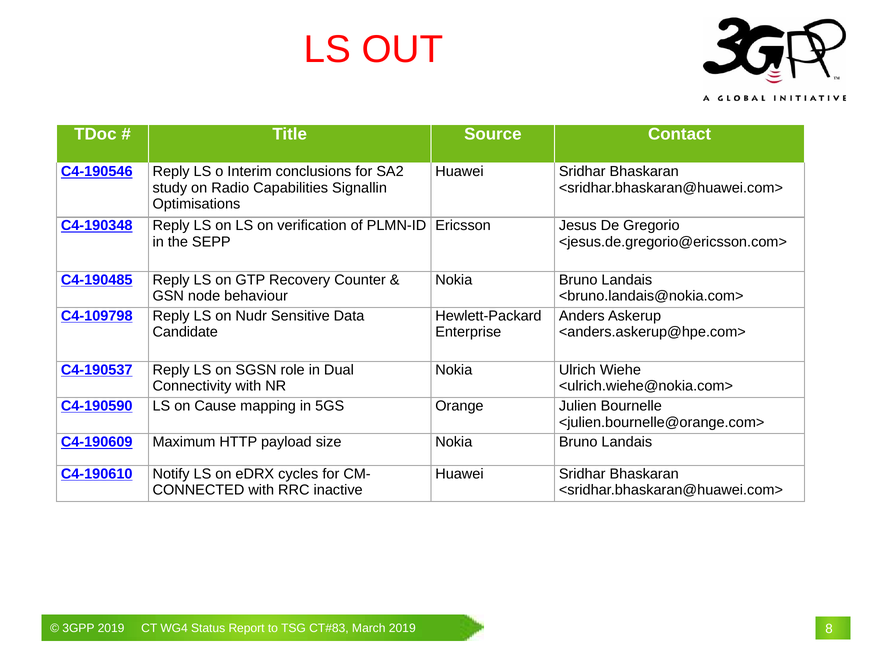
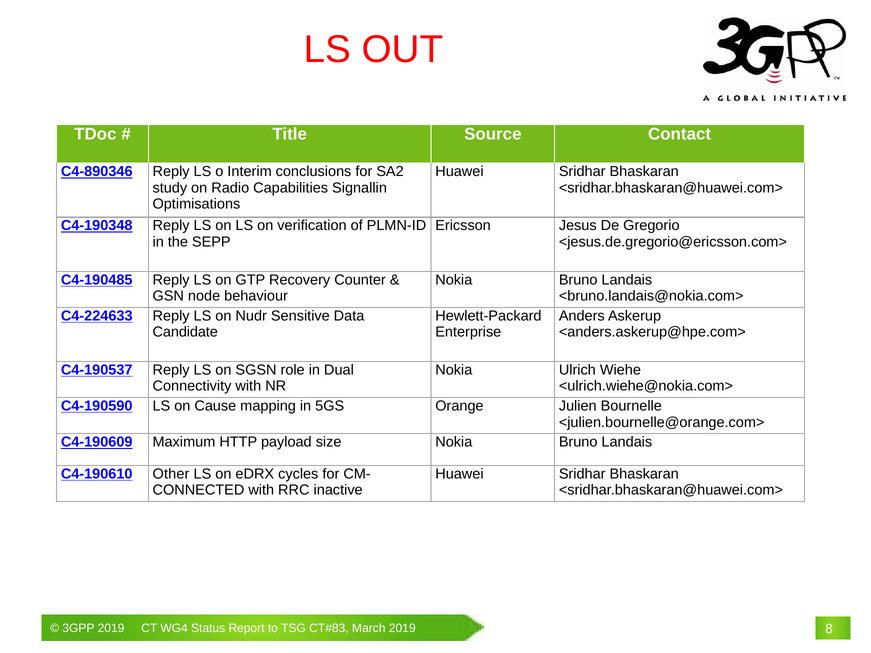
C4-190546: C4-190546 -> C4-890346
C4-109798: C4-109798 -> C4-224633
Notify: Notify -> Other
